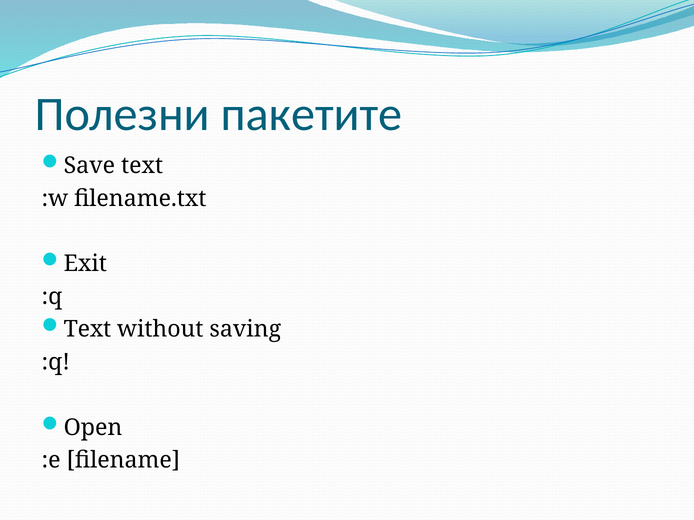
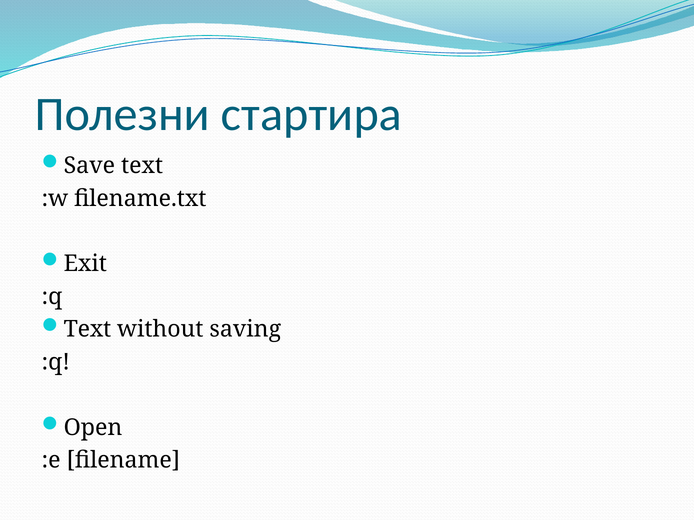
пакетите: пакетите -> стартира
